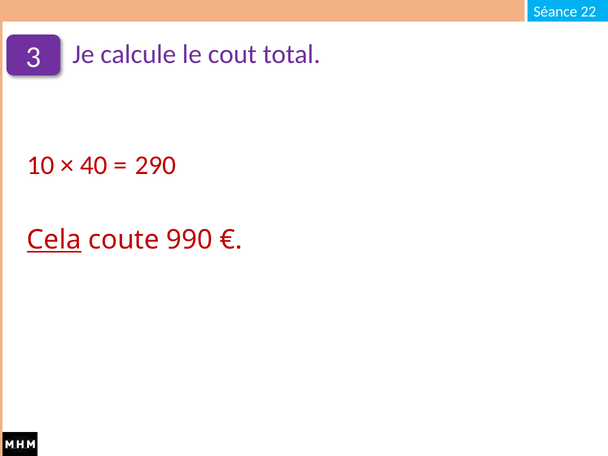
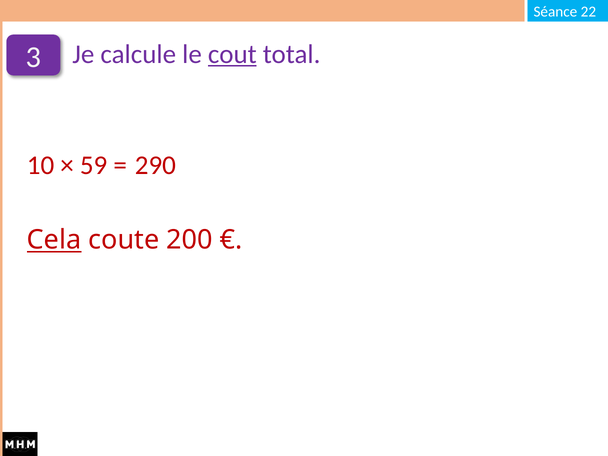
cout underline: none -> present
40: 40 -> 59
990: 990 -> 200
